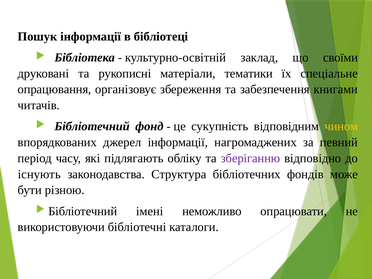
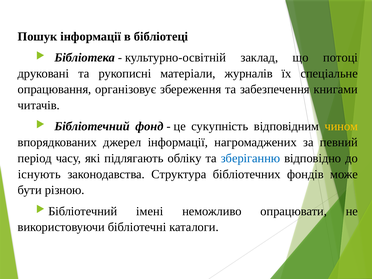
своїми: своїми -> потоці
тематики: тематики -> журналів
зберіганню colour: purple -> blue
